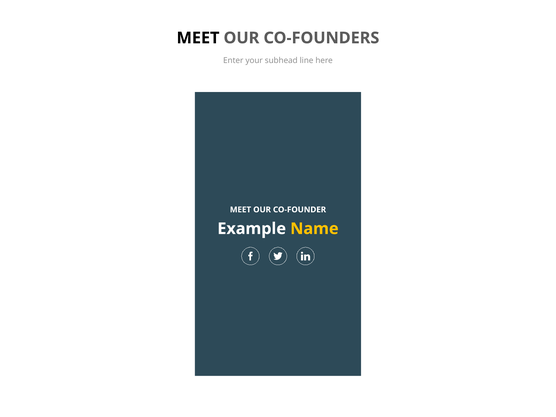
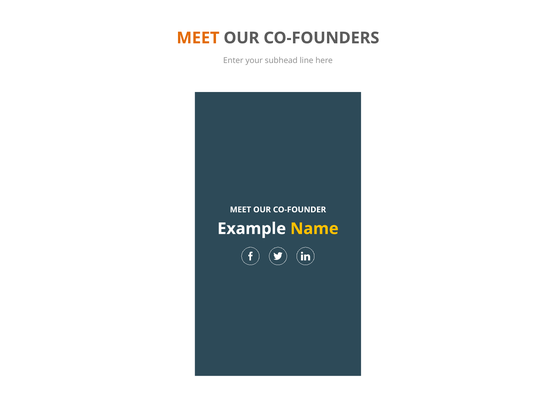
MEET at (198, 38) colour: black -> orange
